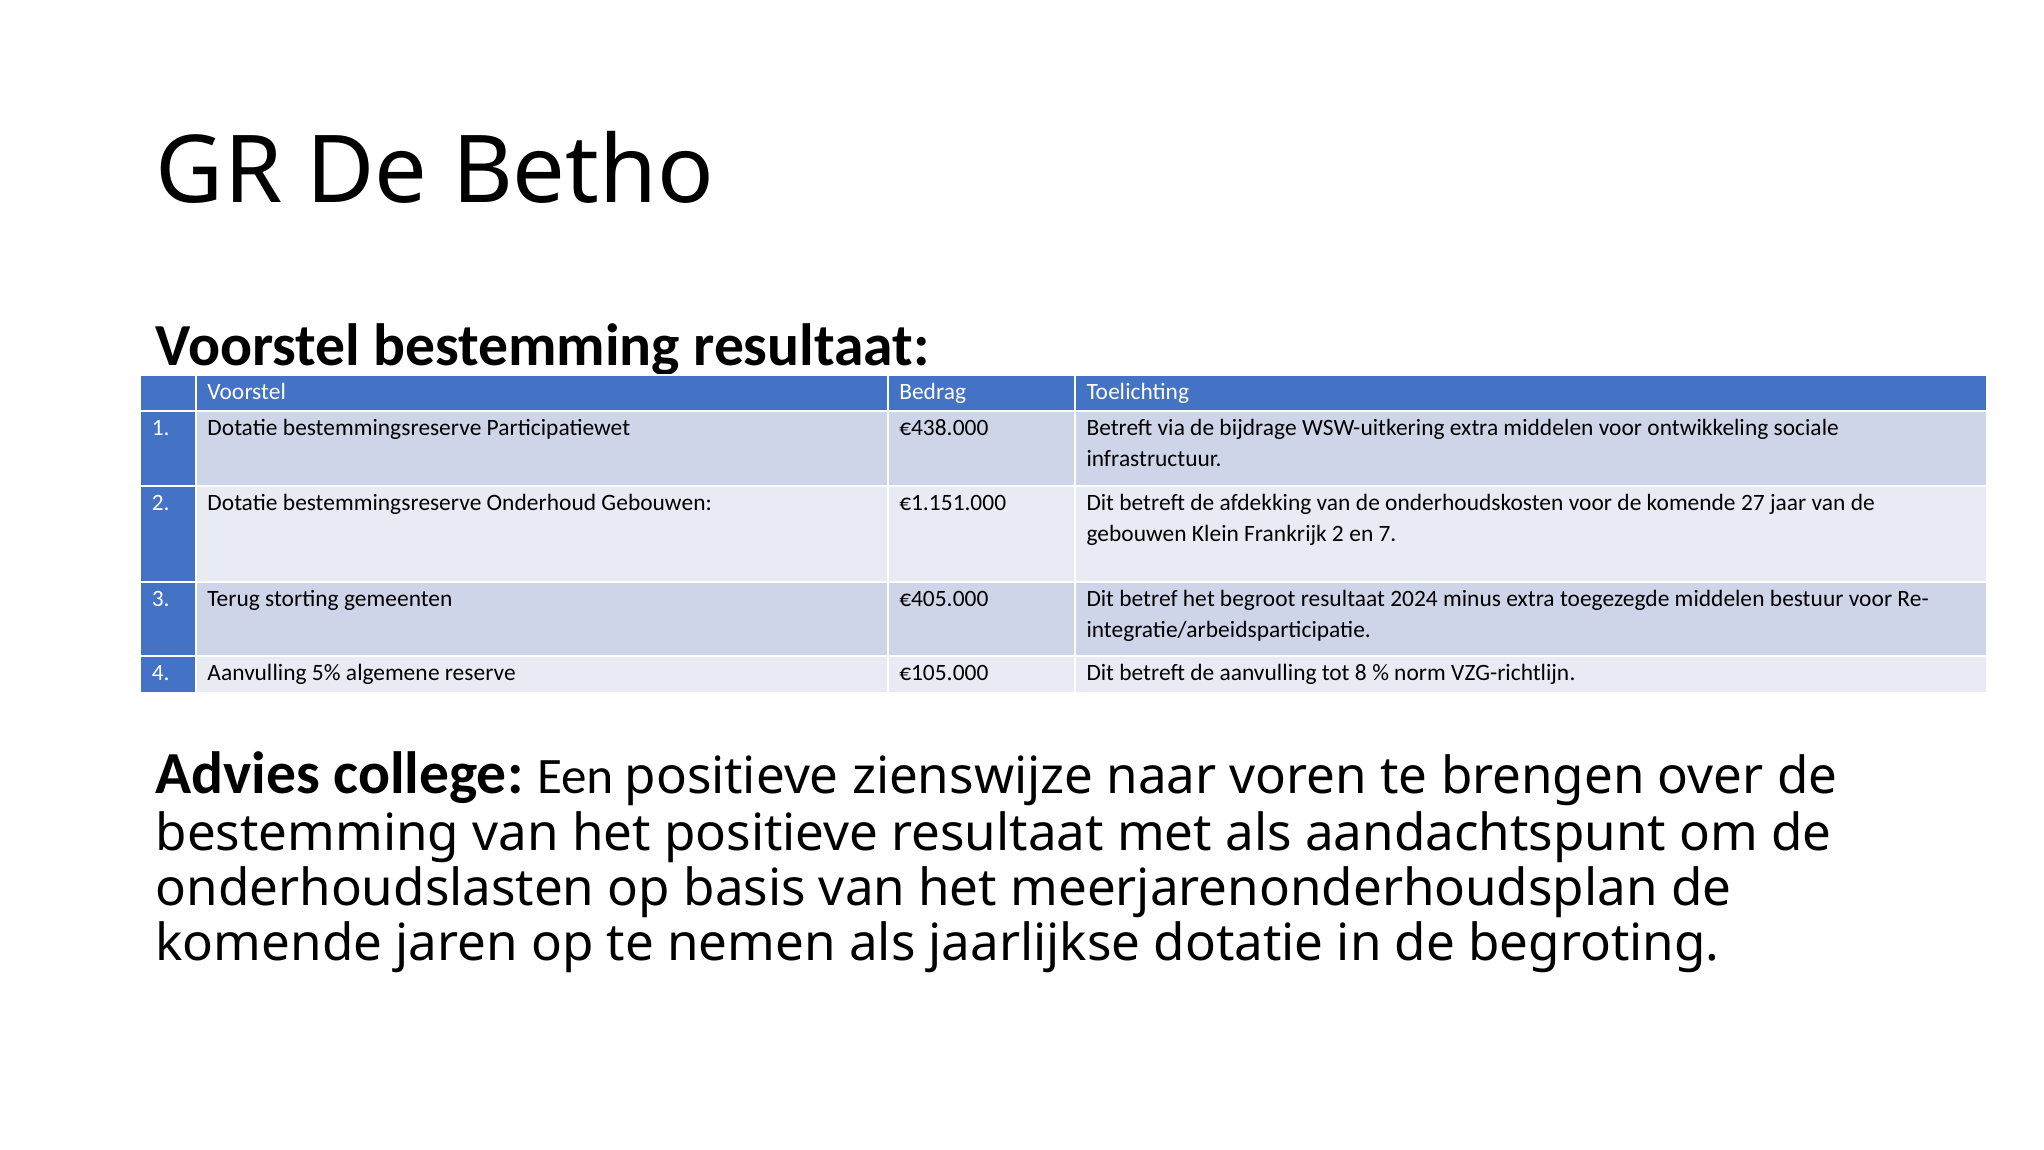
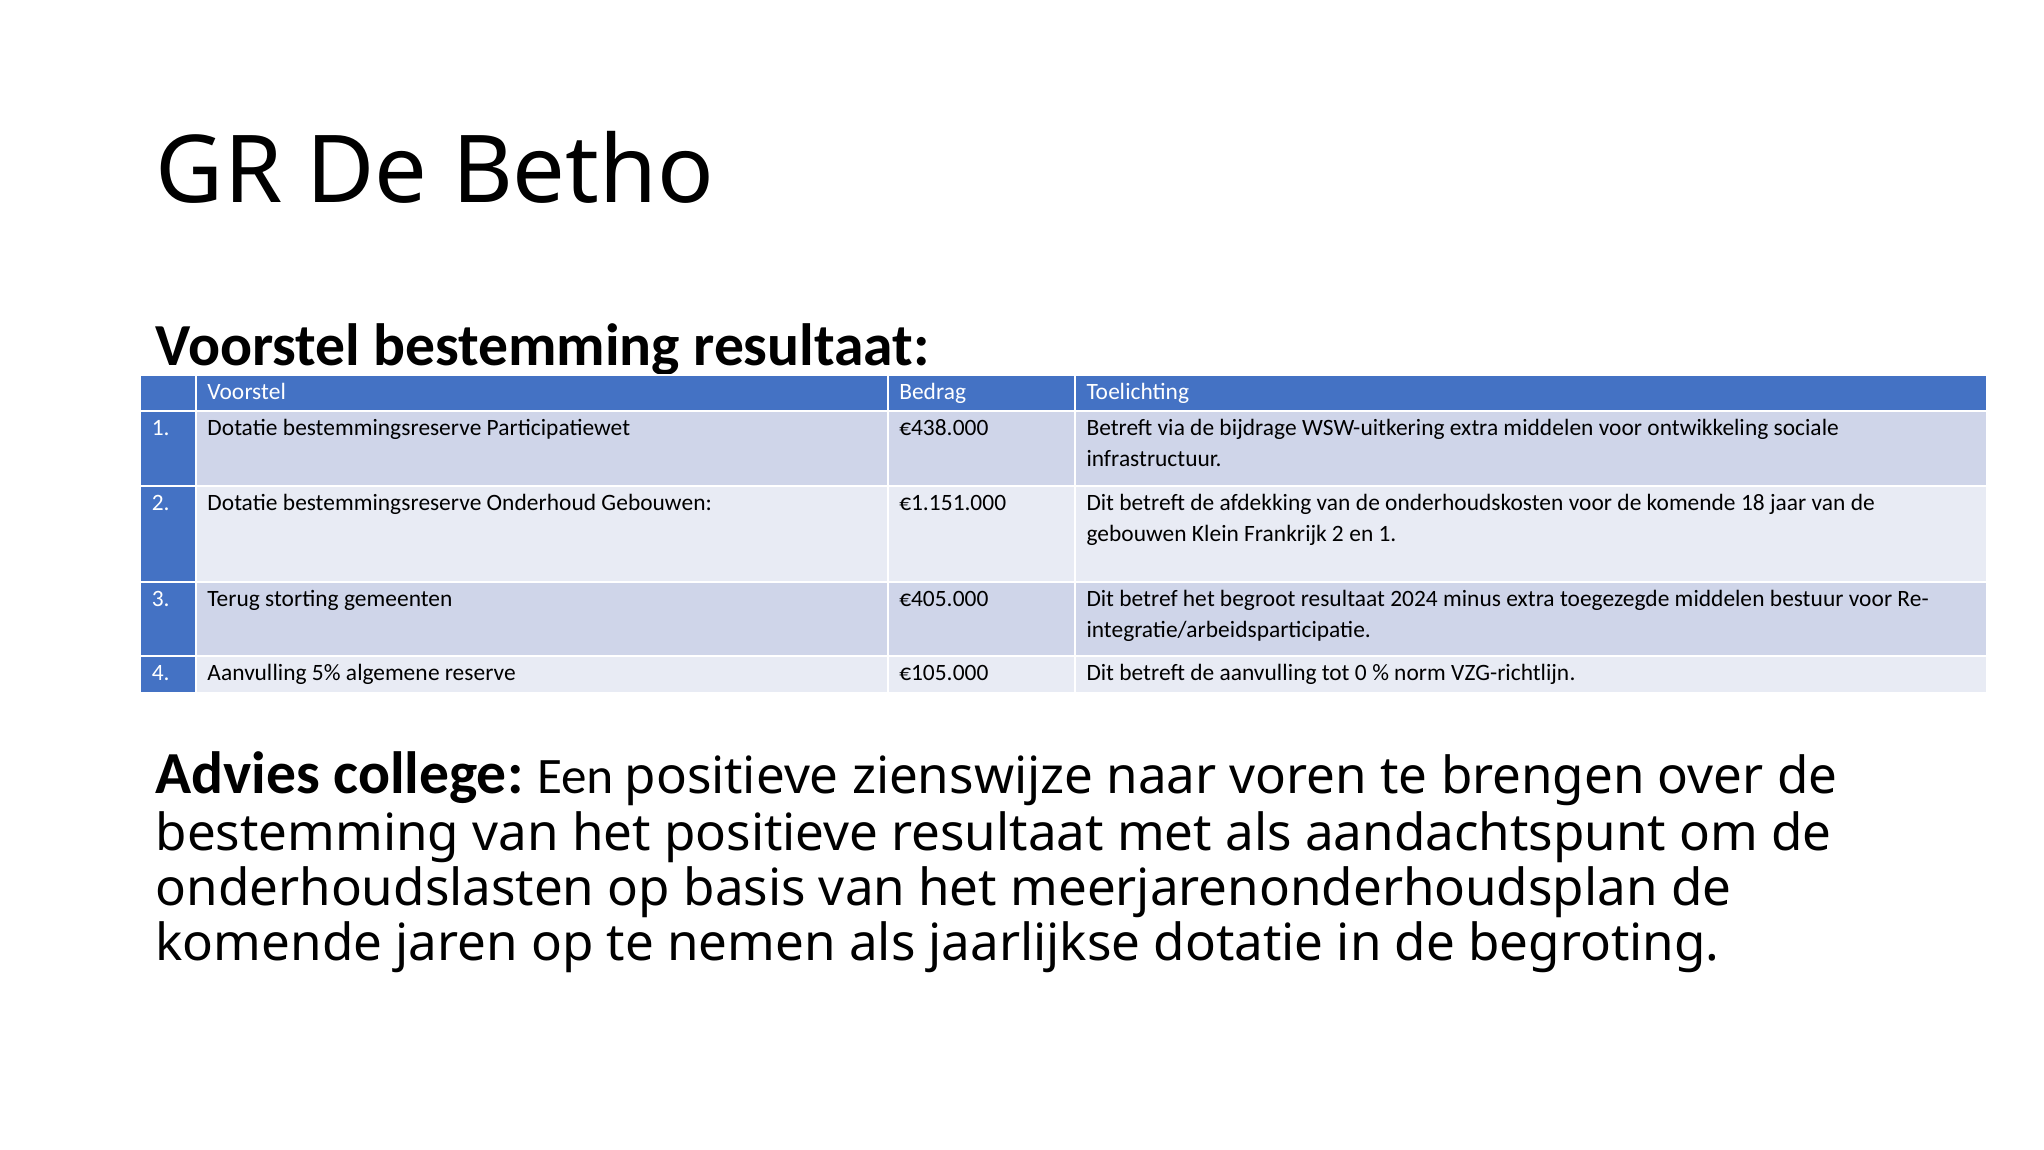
27: 27 -> 18
en 7: 7 -> 1
8: 8 -> 0
